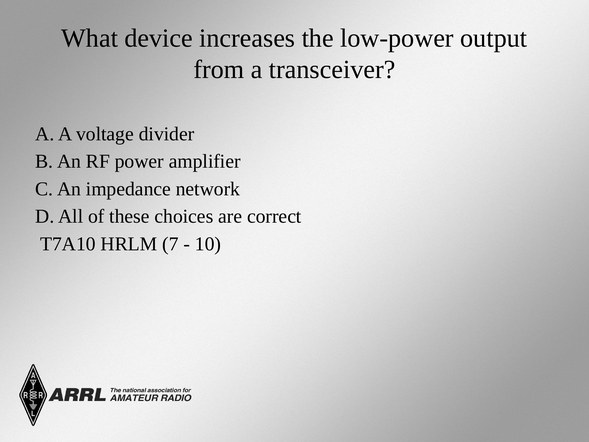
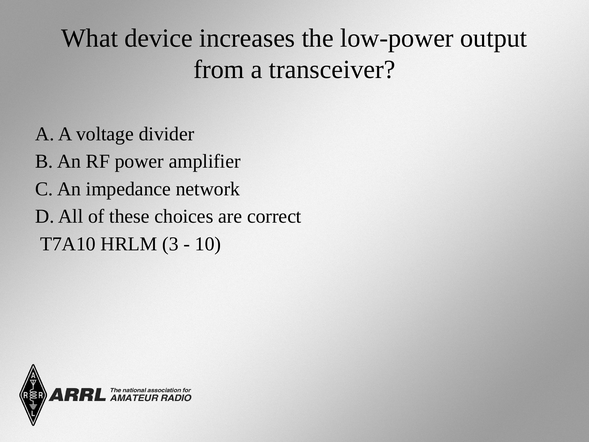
7: 7 -> 3
